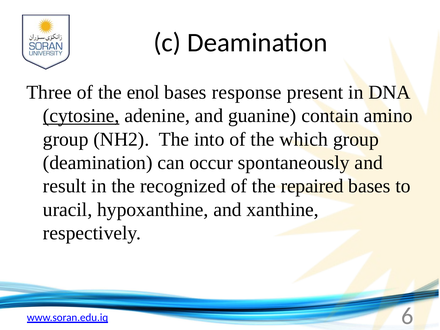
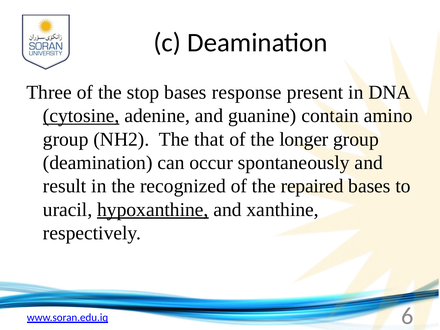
enol: enol -> stop
into: into -> that
which: which -> longer
hypoxanthine underline: none -> present
